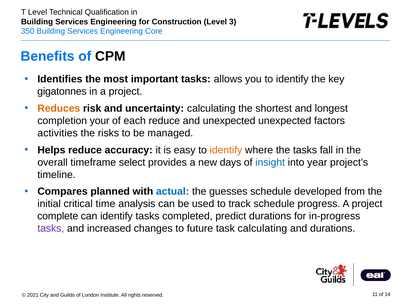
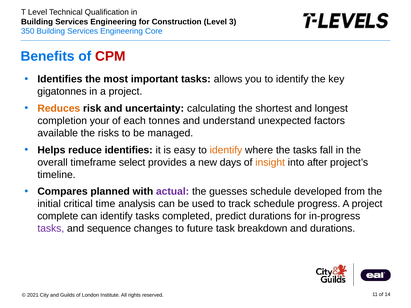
CPM colour: black -> red
each reduce: reduce -> tonnes
and unexpected: unexpected -> understand
activities: activities -> available
reduce accuracy: accuracy -> identifies
insight colour: blue -> orange
year: year -> after
actual colour: blue -> purple
increased: increased -> sequence
task calculating: calculating -> breakdown
